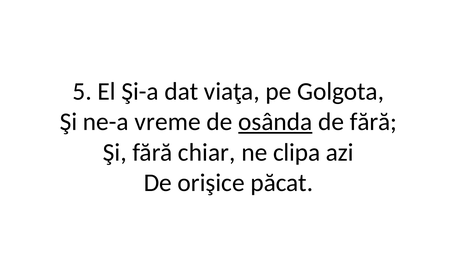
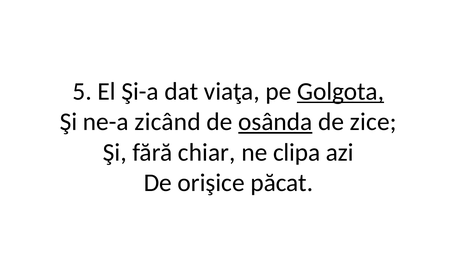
Golgota underline: none -> present
vreme: vreme -> zicând
de fără: fără -> zice
